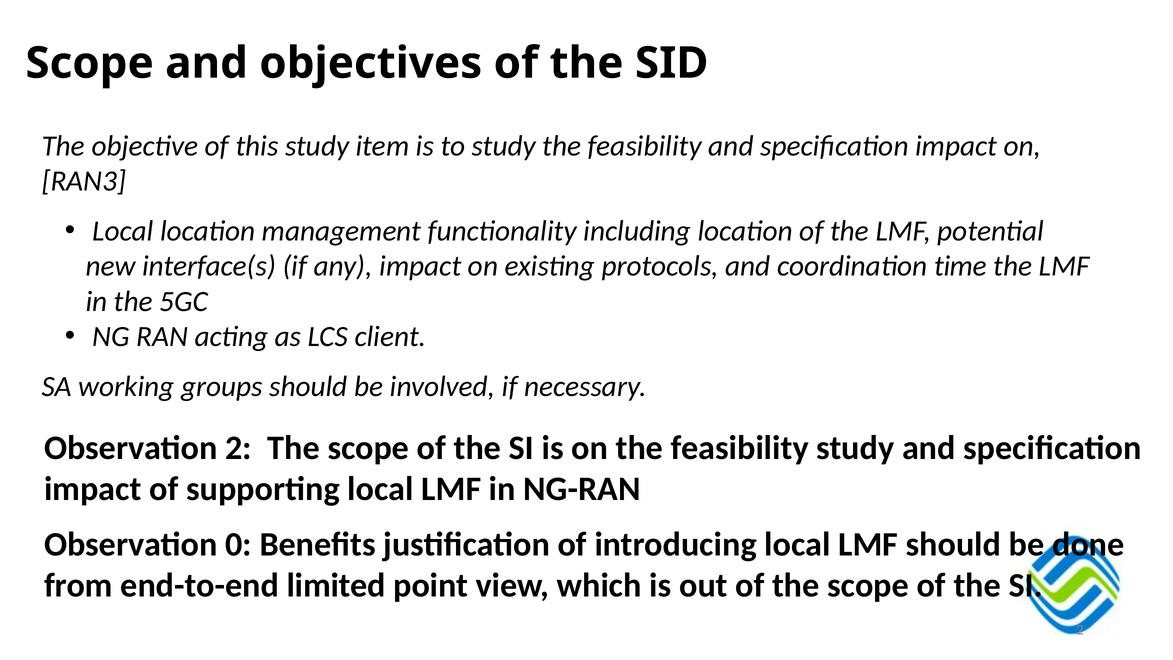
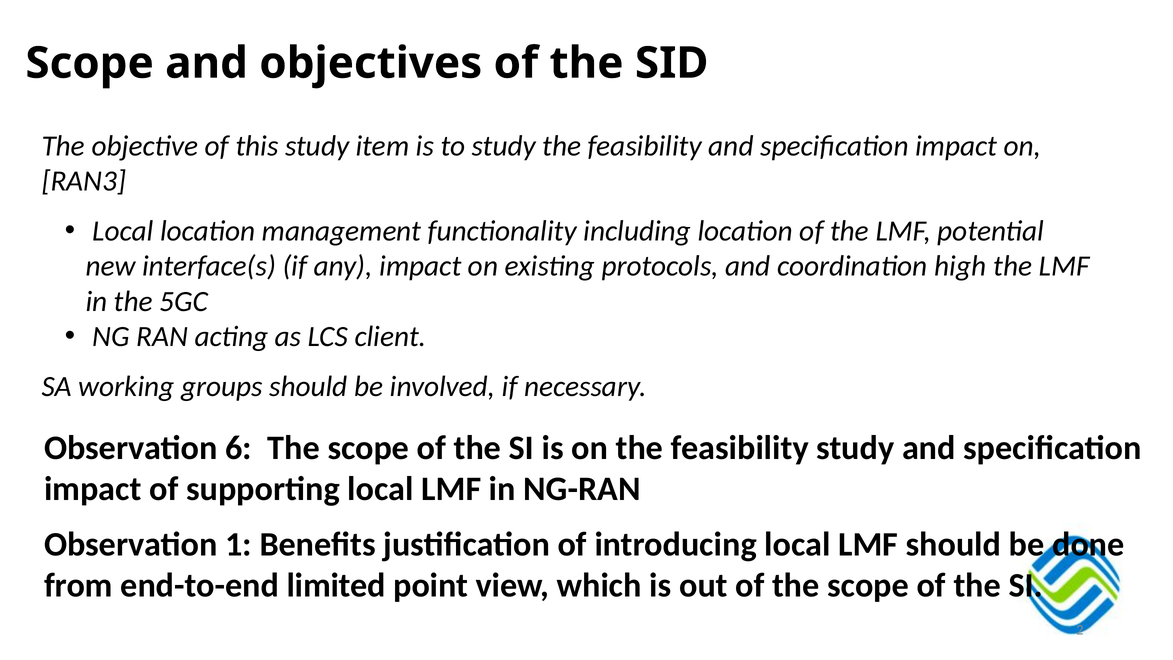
time: time -> high
Observation 2: 2 -> 6
0: 0 -> 1
